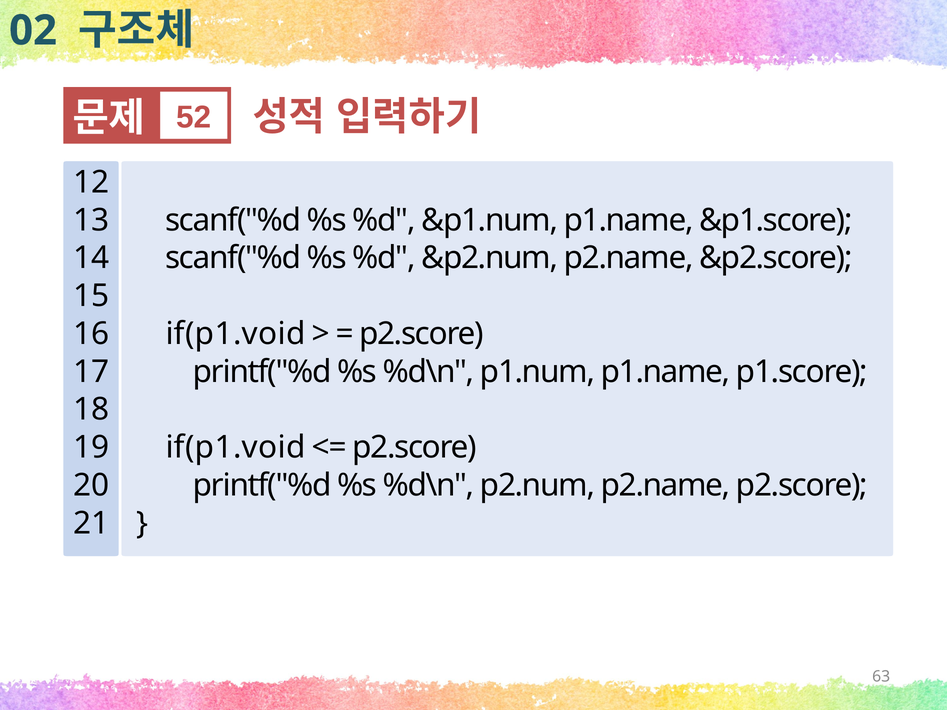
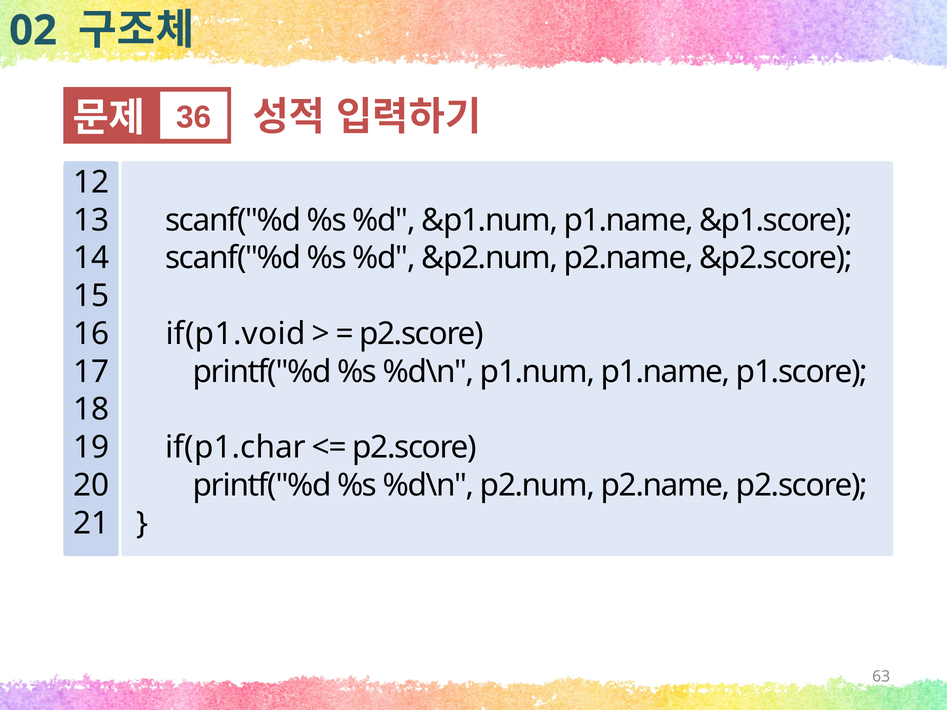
52: 52 -> 36
if(p1.void at (236, 448): if(p1.void -> if(p1.char
